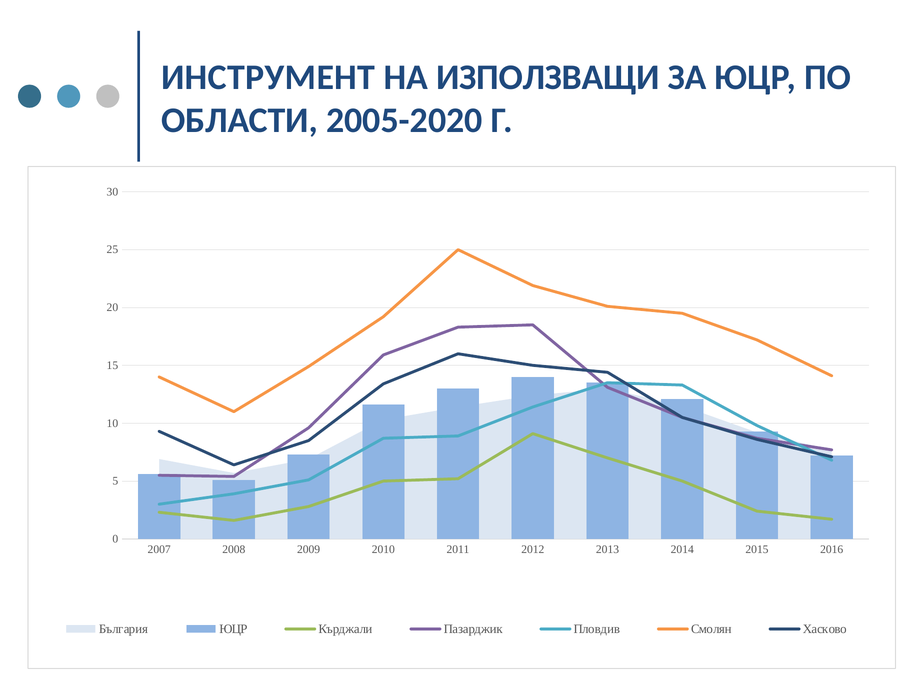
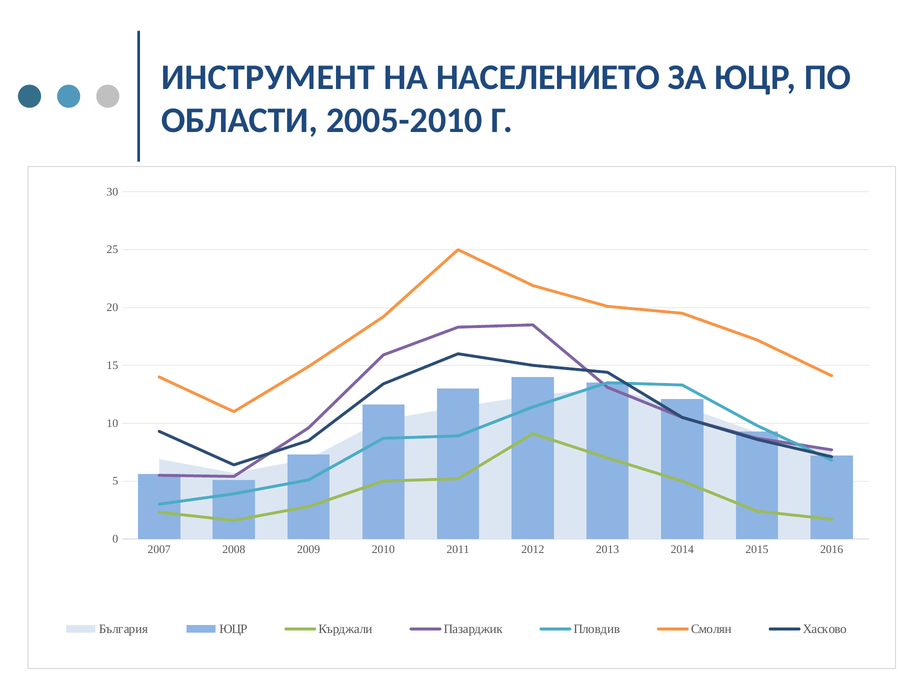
ИЗПОЛЗВАЩИ: ИЗПОЛЗВАЩИ -> НАСЕЛЕНИЕТО
2005-2020: 2005-2020 -> 2005-2010
